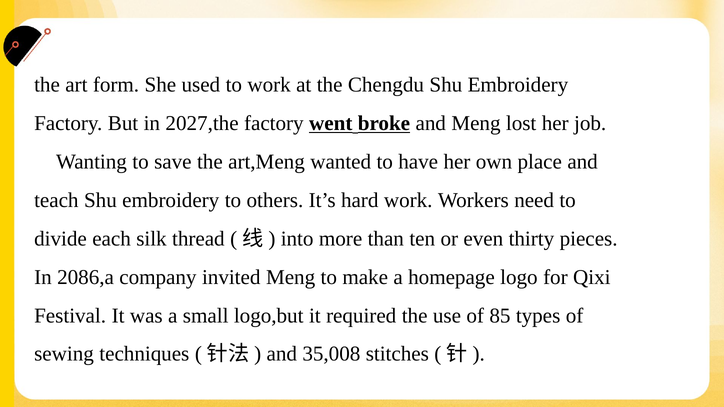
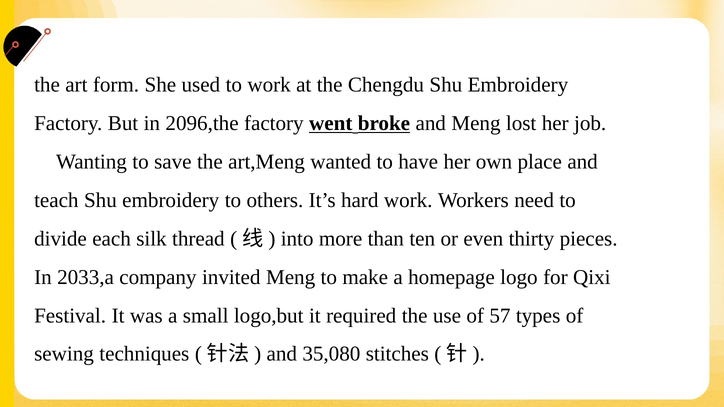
2027,the: 2027,the -> 2096,the
2086,a: 2086,a -> 2033,a
85: 85 -> 57
35,008: 35,008 -> 35,080
